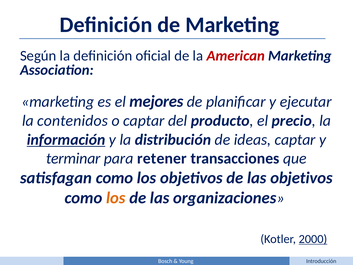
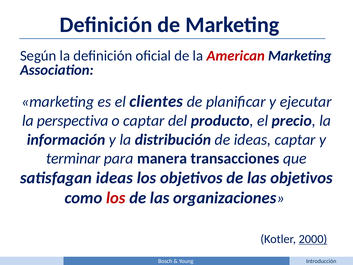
mejores: mejores -> clientes
contenidos: contenidos -> perspectiva
información underline: present -> none
retener: retener -> manera
satisfagan como: como -> ideas
los at (116, 198) colour: orange -> red
